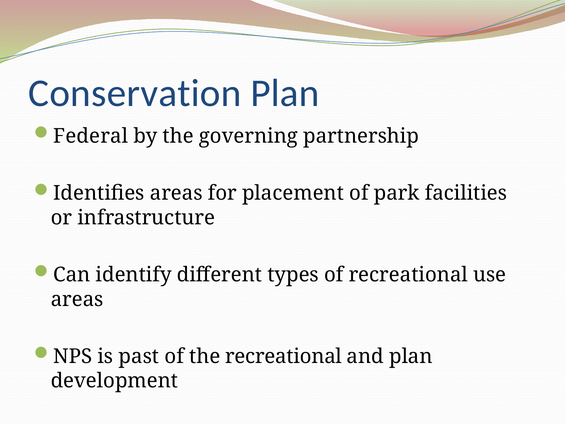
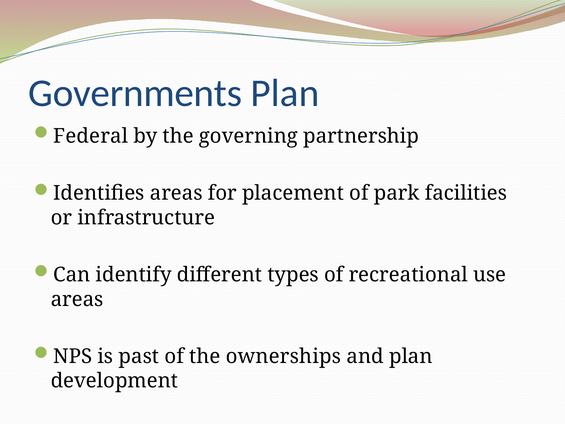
Conservation: Conservation -> Governments
the recreational: recreational -> ownerships
